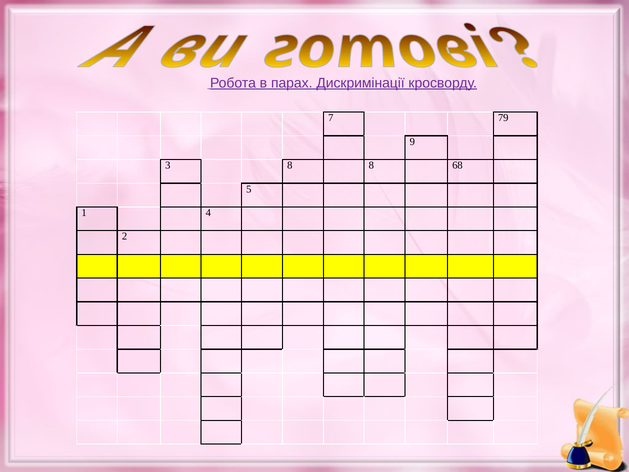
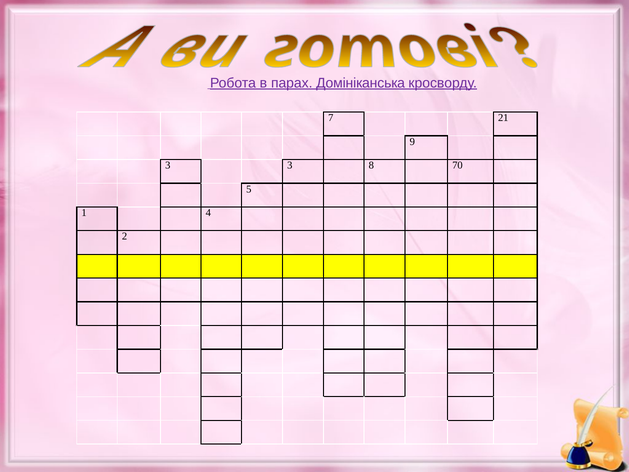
Дискримінації: Дискримінації -> Домініканська
79: 79 -> 21
3 8: 8 -> 3
68: 68 -> 70
